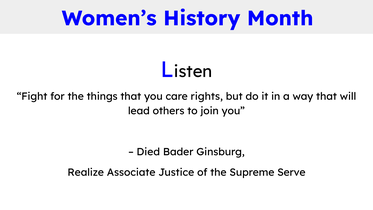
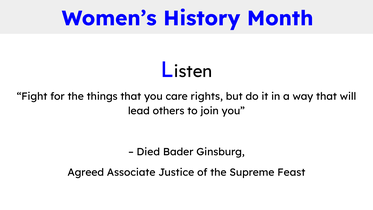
Realize: Realize -> Agreed
Serve: Serve -> Feast
